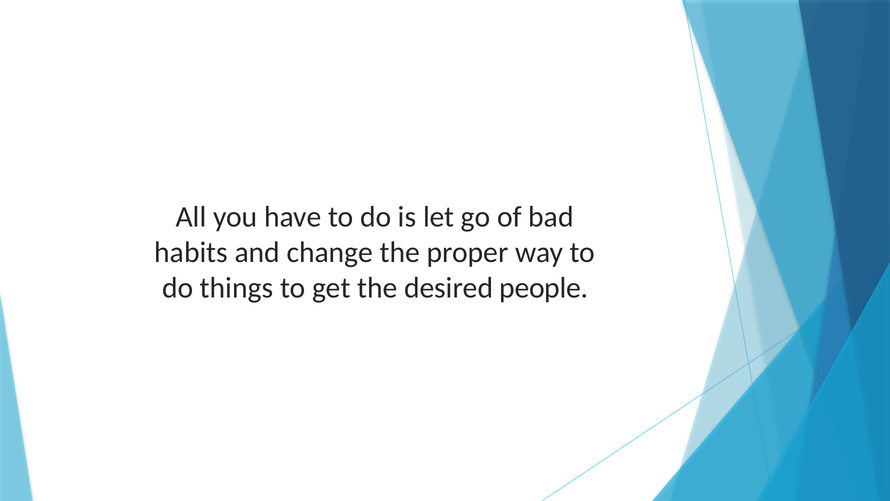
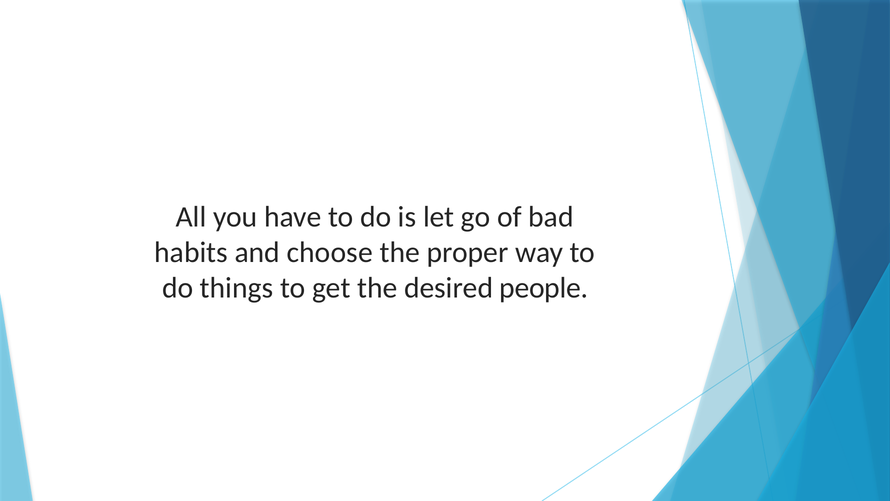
change: change -> choose
